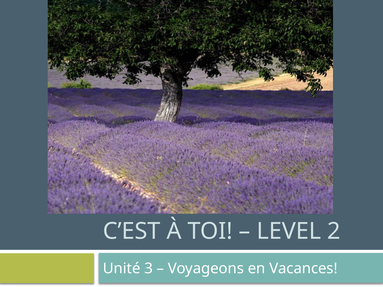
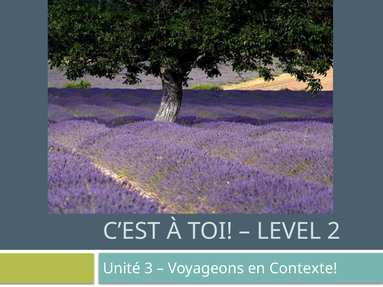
Vacances: Vacances -> Contexte
